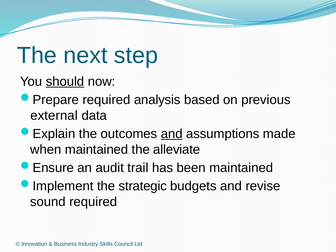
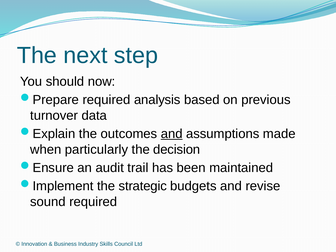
should underline: present -> none
external: external -> turnover
when maintained: maintained -> particularly
alleviate: alleviate -> decision
